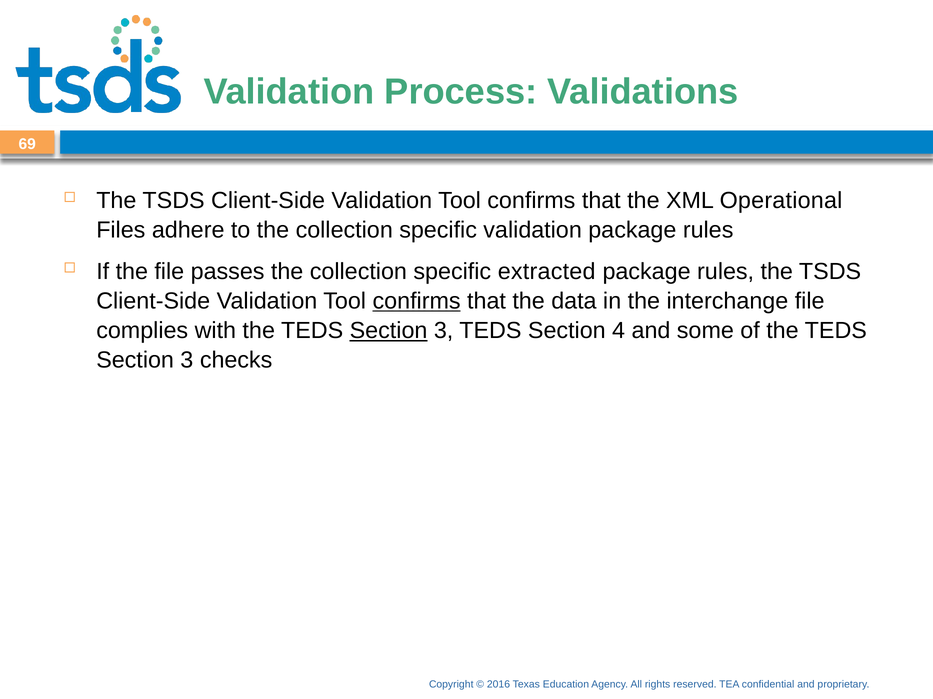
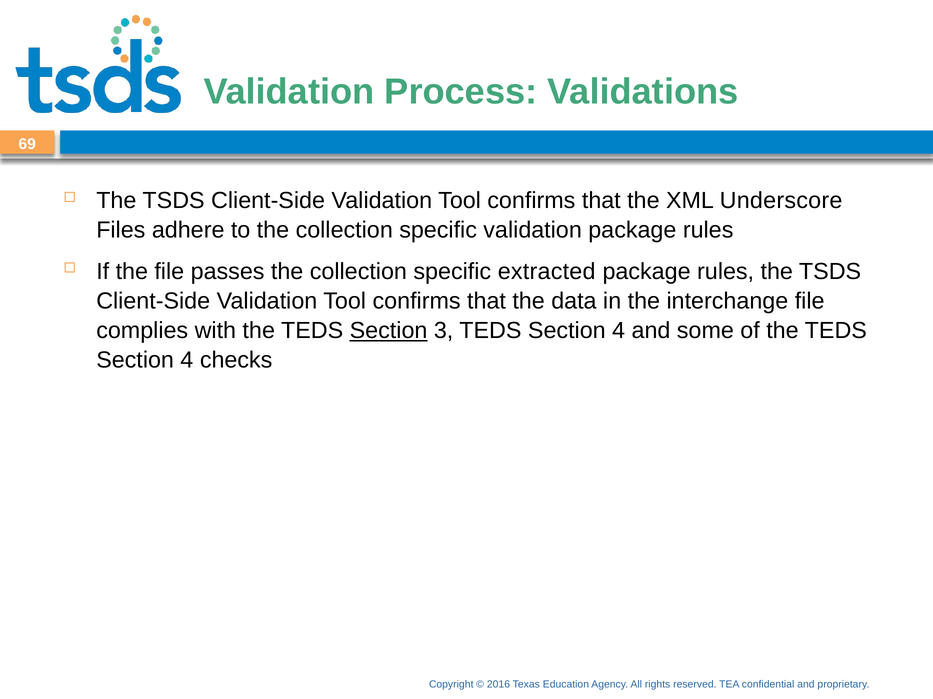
Operational: Operational -> Underscore
confirms at (417, 301) underline: present -> none
3 at (187, 361): 3 -> 4
